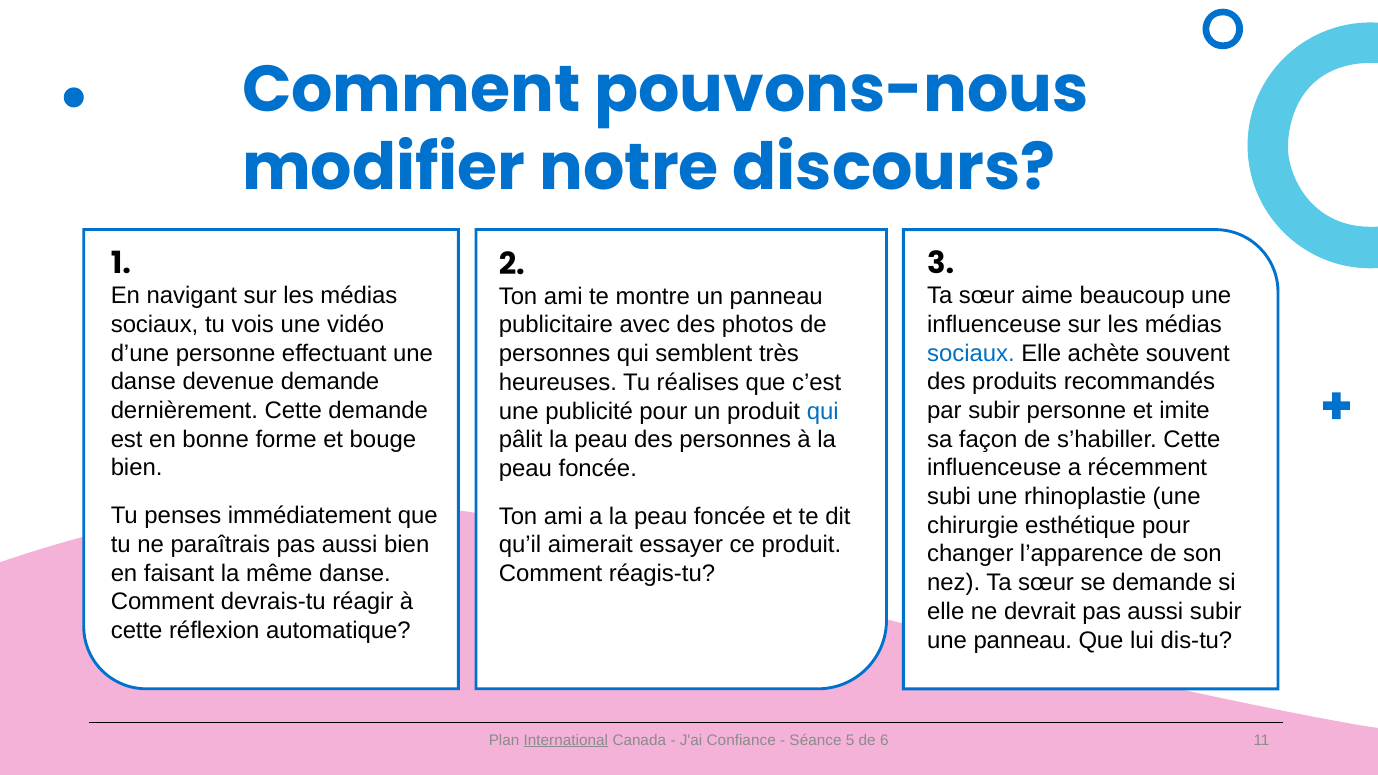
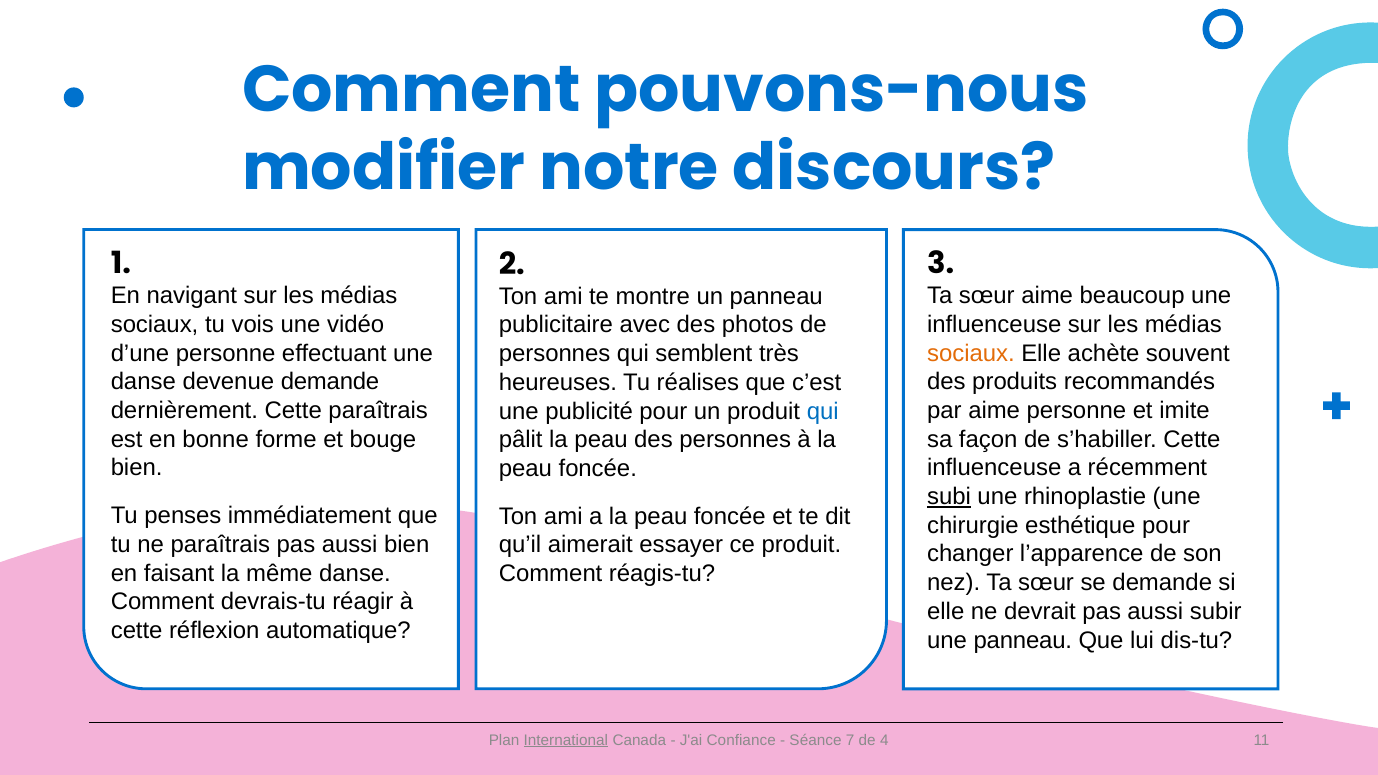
sociaux at (971, 353) colour: blue -> orange
Cette demande: demande -> paraîtrais
par subir: subir -> aime
subi underline: none -> present
5: 5 -> 7
6: 6 -> 4
